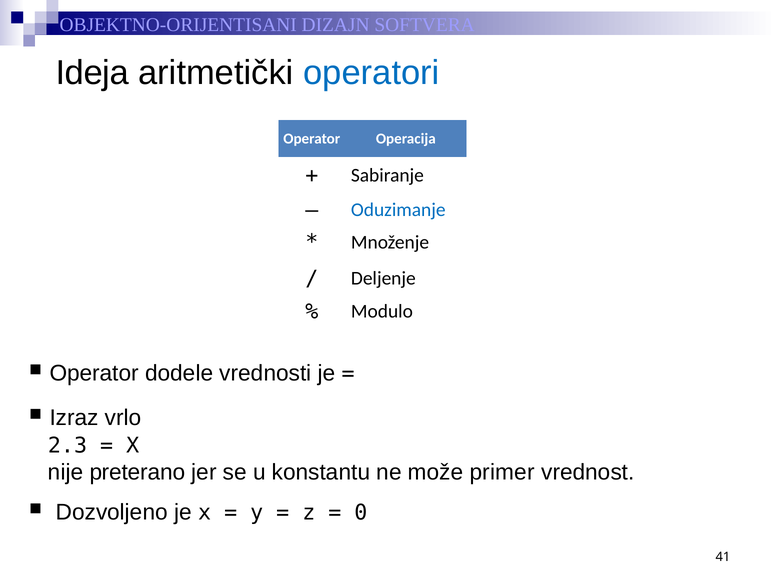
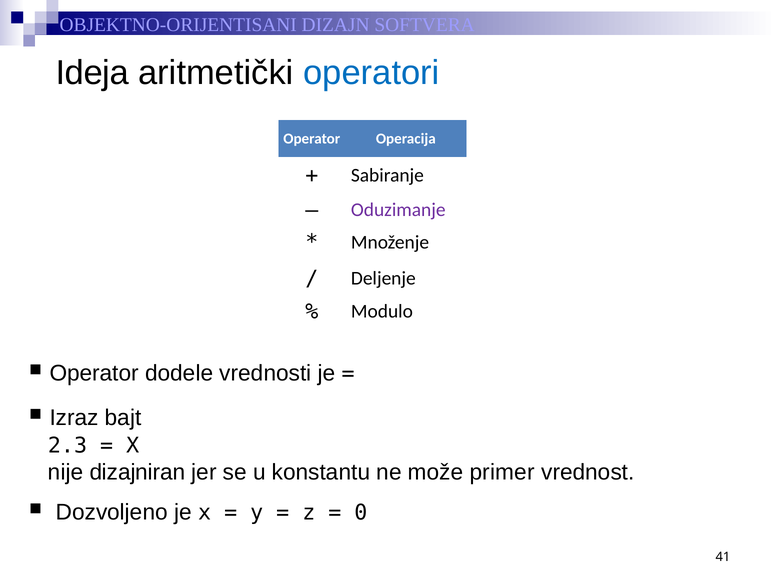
Oduzimanje colour: blue -> purple
vrlo: vrlo -> bajt
preterano: preterano -> dizajniran
